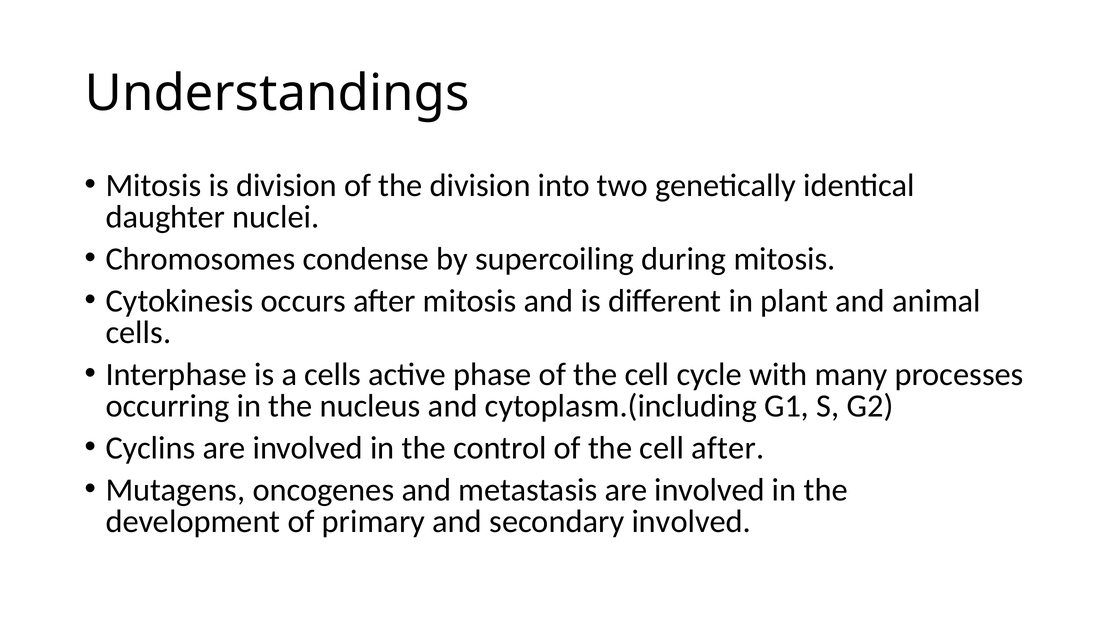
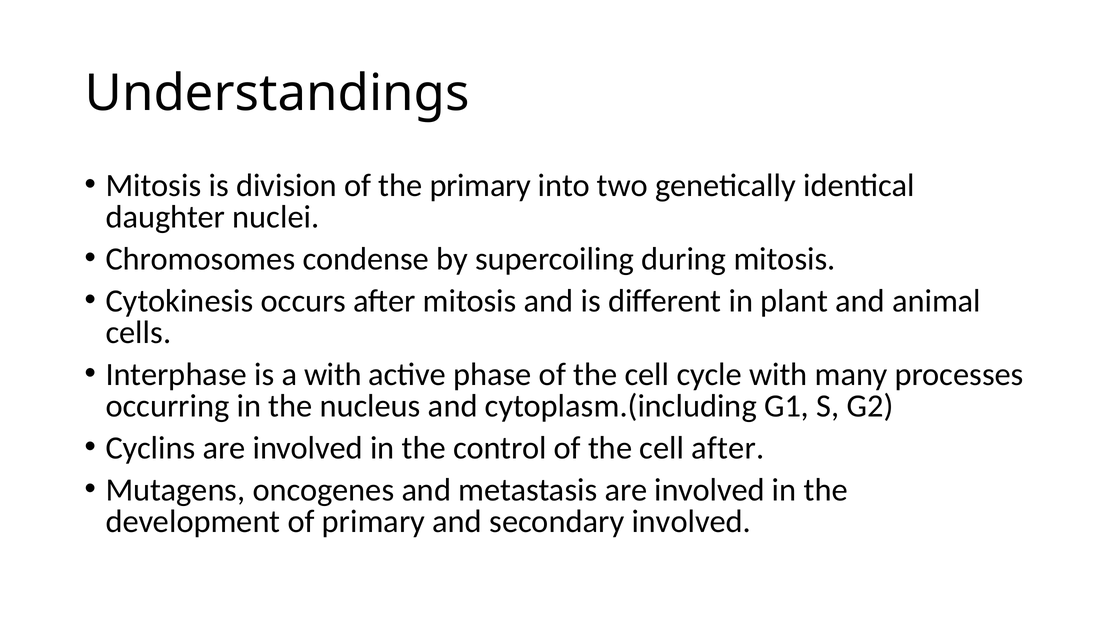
the division: division -> primary
a cells: cells -> with
